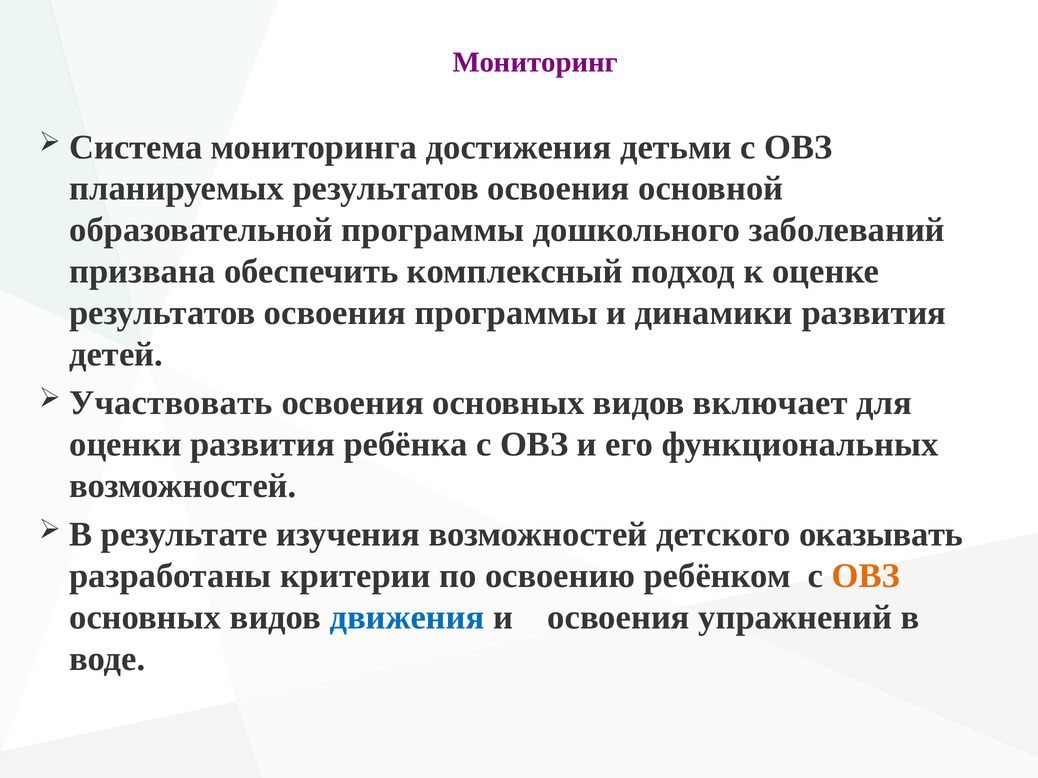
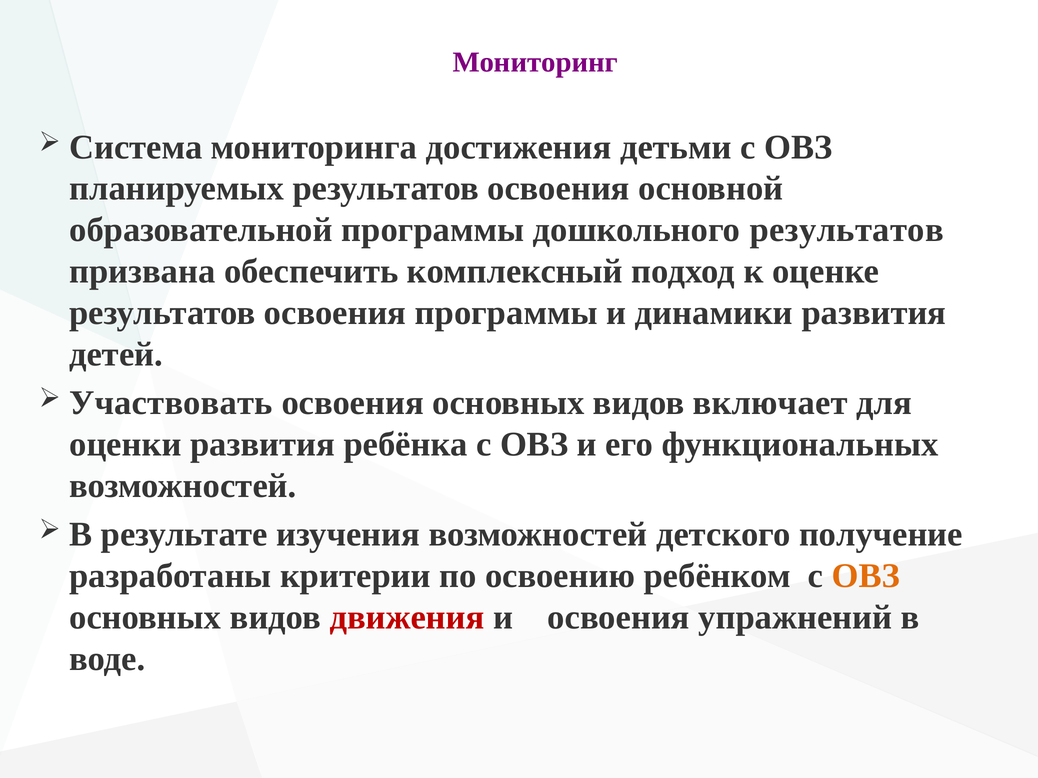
дошкольного заболеваний: заболеваний -> результатов
оказывать: оказывать -> получение
движения colour: blue -> red
